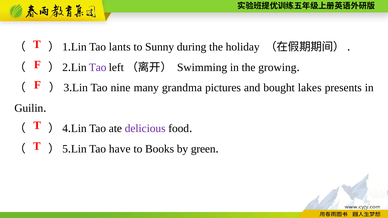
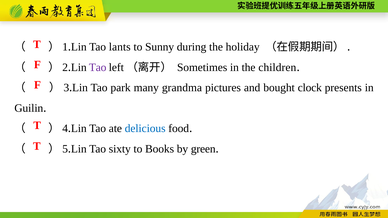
Swimming: Swimming -> Sometimes
growing: growing -> children
nine: nine -> park
lakes: lakes -> clock
delicious colour: purple -> blue
have: have -> sixty
